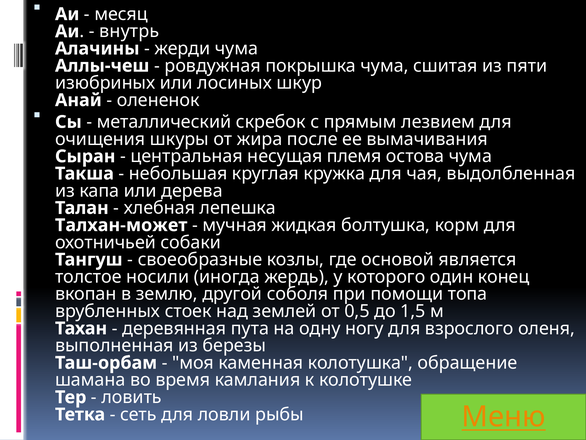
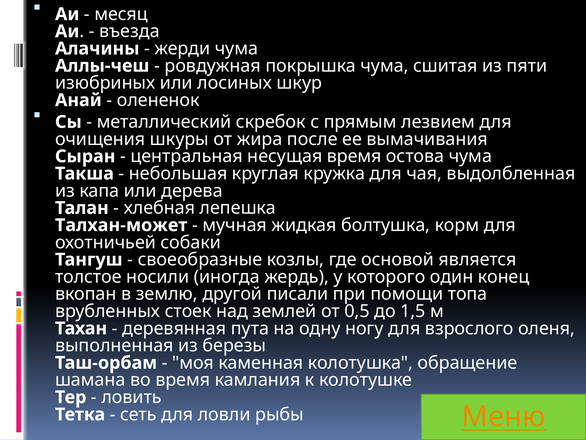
внутрь: внутрь -> въезда
несущая племя: племя -> время
соболя: соболя -> писали
